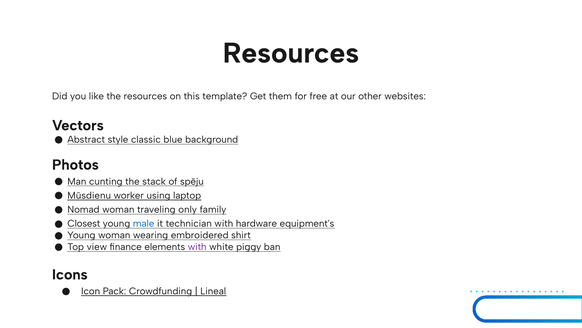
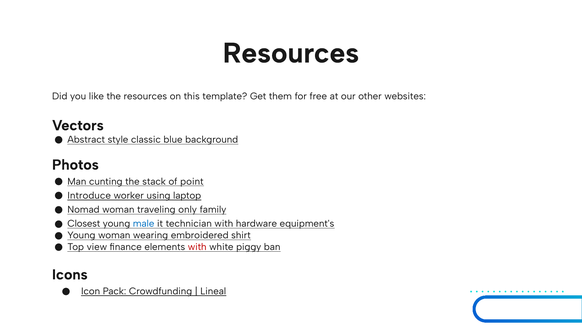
spēju: spēju -> point
Mūsdienu: Mūsdienu -> Introduce
with at (197, 247) colour: purple -> red
